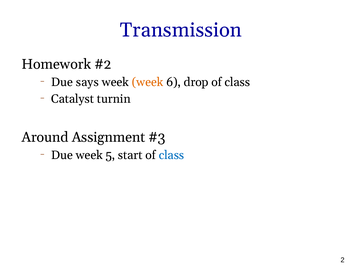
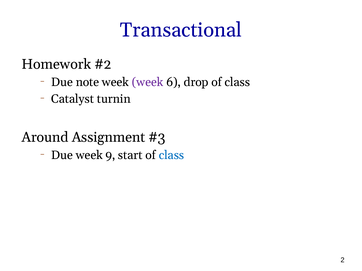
Transmission: Transmission -> Transactional
says: says -> note
week at (148, 82) colour: orange -> purple
5: 5 -> 9
